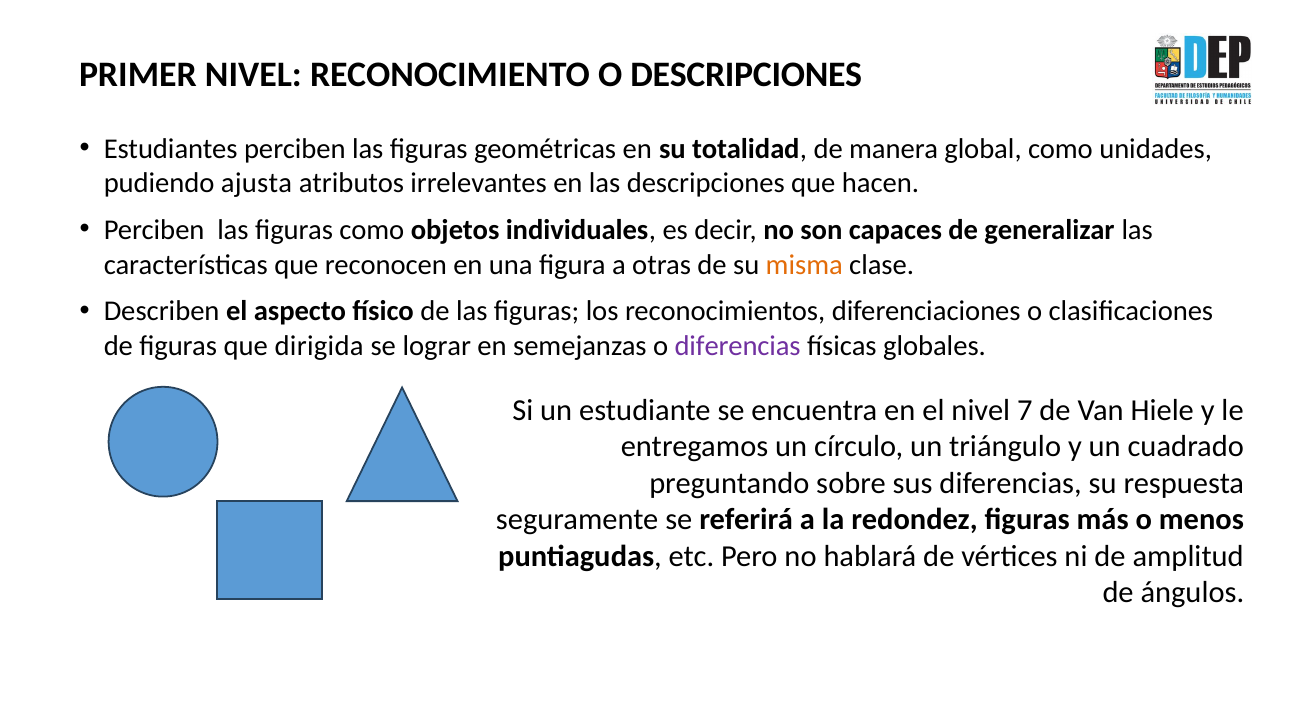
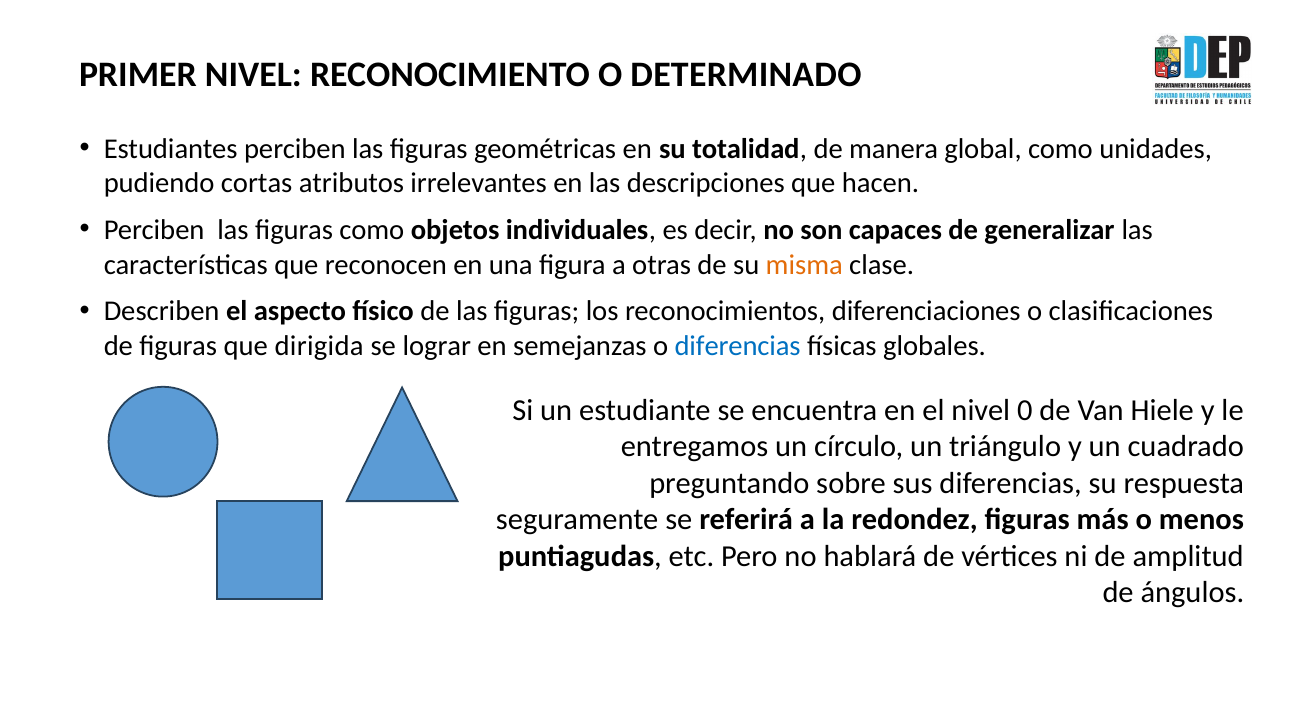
O DESCRIPCIONES: DESCRIPCIONES -> DETERMINADO
ajusta: ajusta -> cortas
diferencias at (738, 346) colour: purple -> blue
7: 7 -> 0
